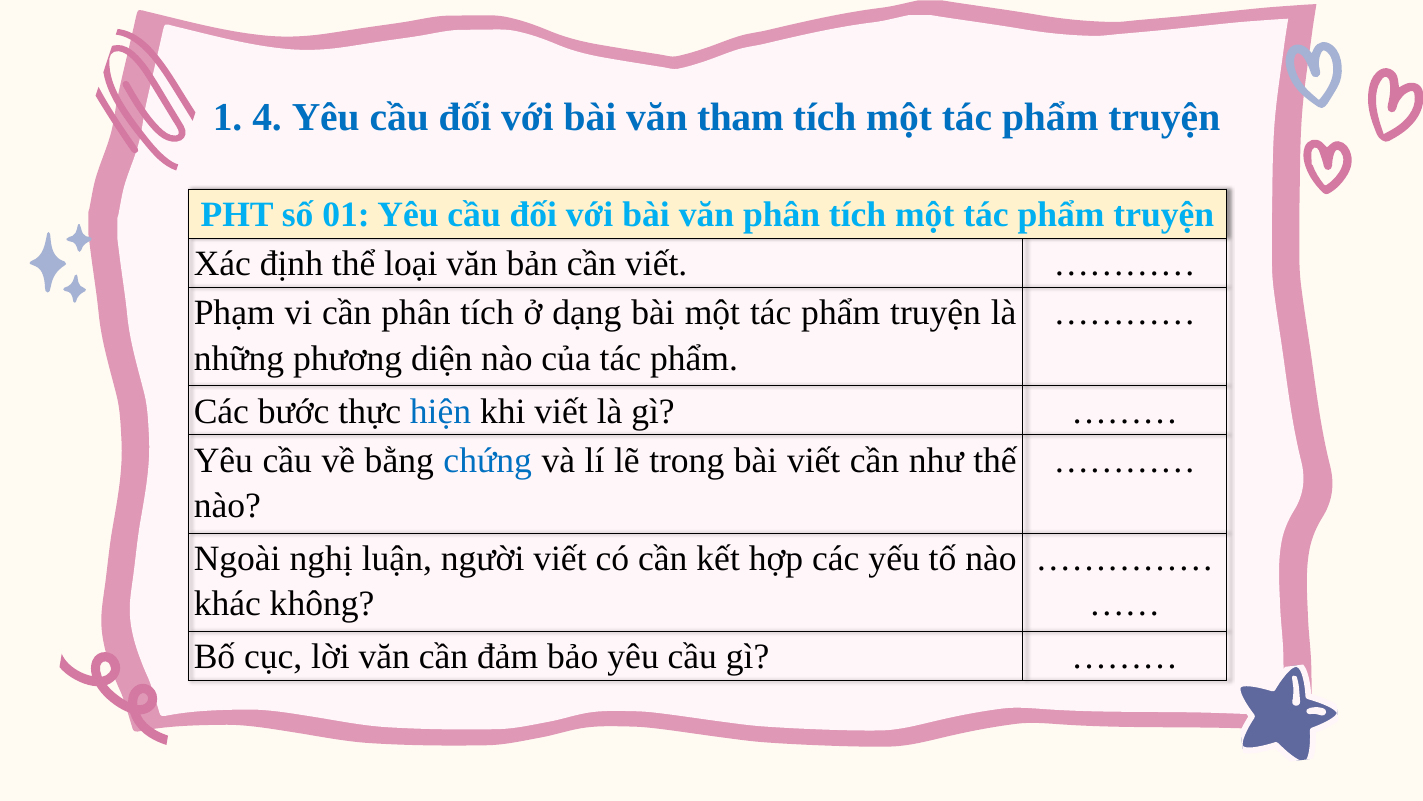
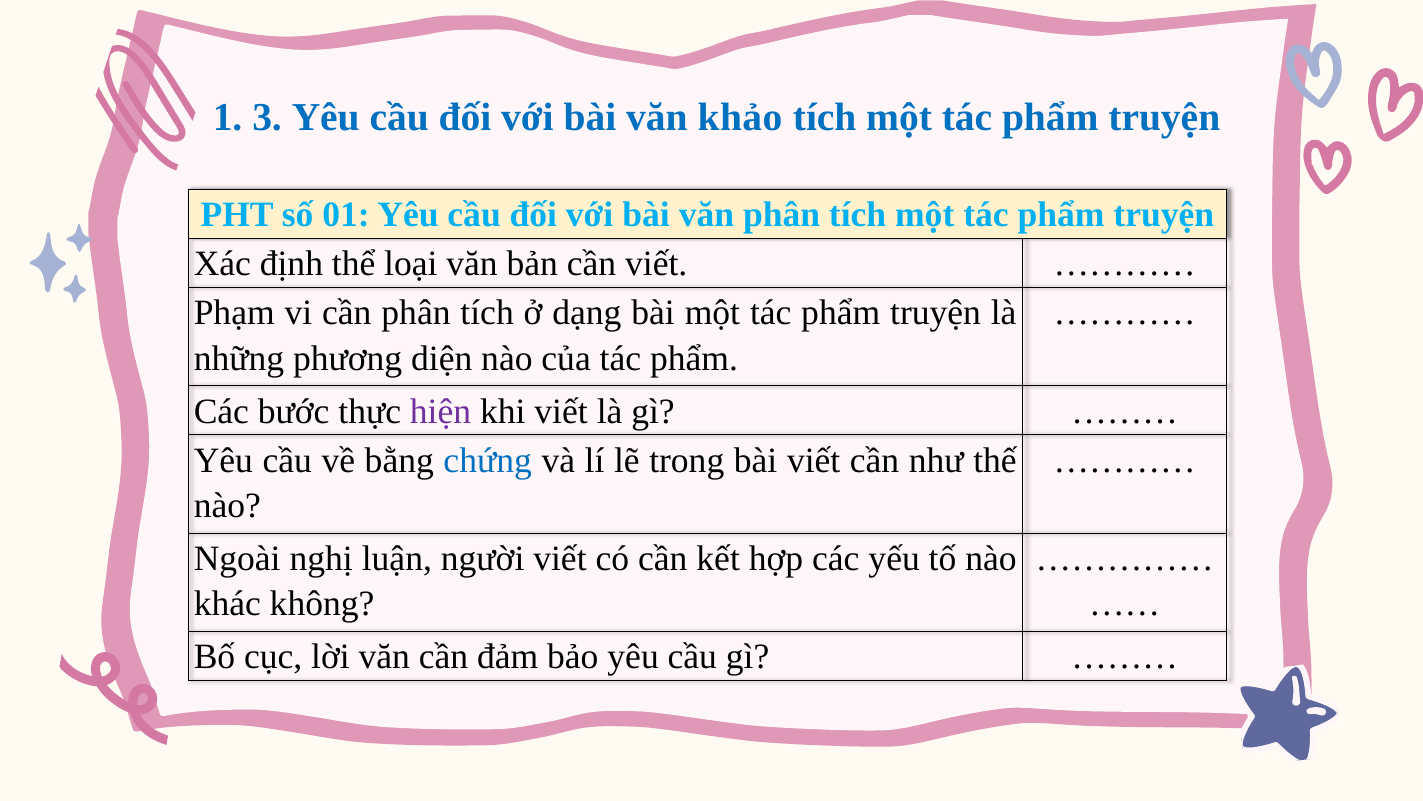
4: 4 -> 3
tham: tham -> khảo
hiện colour: blue -> purple
